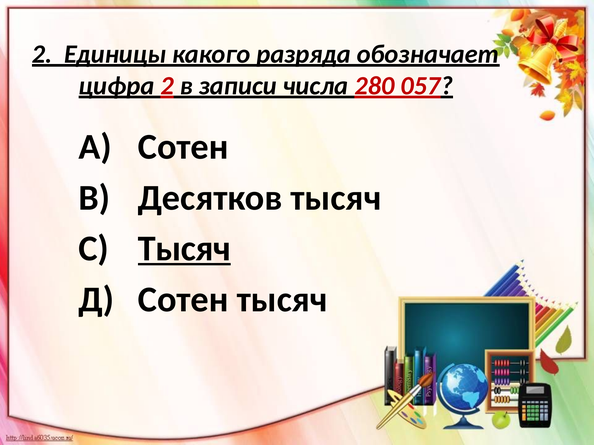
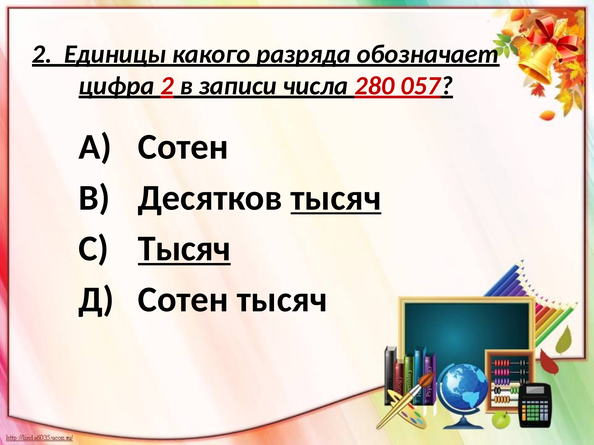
тысяч at (336, 198) underline: none -> present
